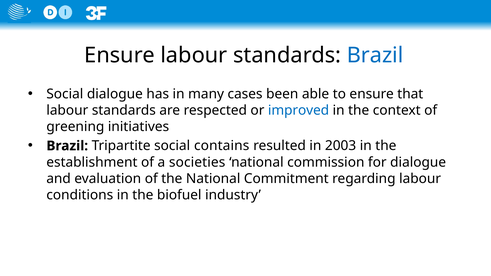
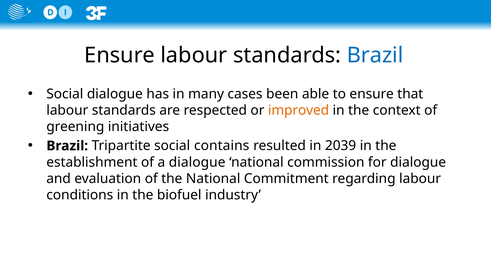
improved colour: blue -> orange
2003: 2003 -> 2039
a societies: societies -> dialogue
